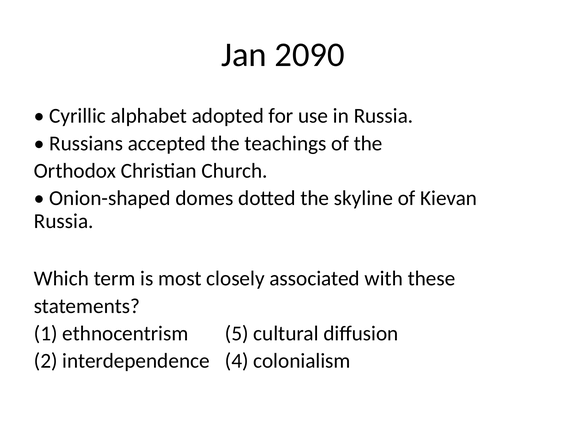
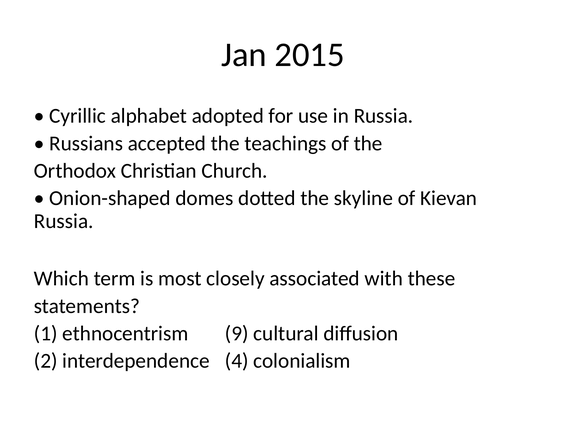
2090: 2090 -> 2015
5: 5 -> 9
